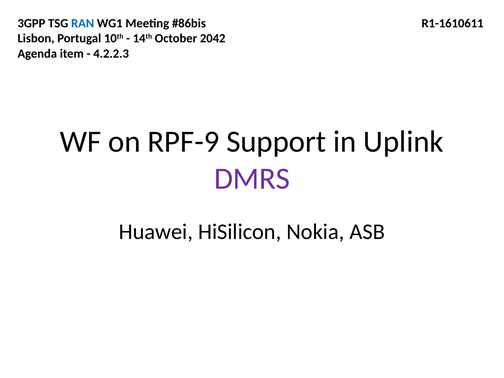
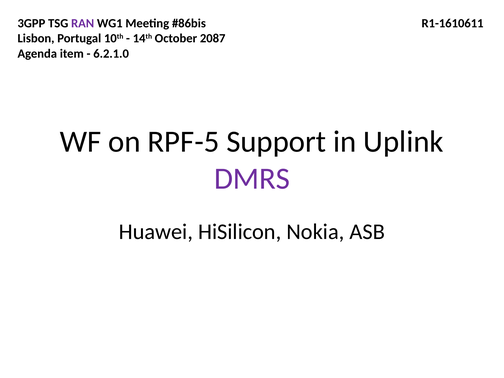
RAN colour: blue -> purple
2042: 2042 -> 2087
4.2.2.3: 4.2.2.3 -> 6.2.1.0
RPF-9: RPF-9 -> RPF-5
